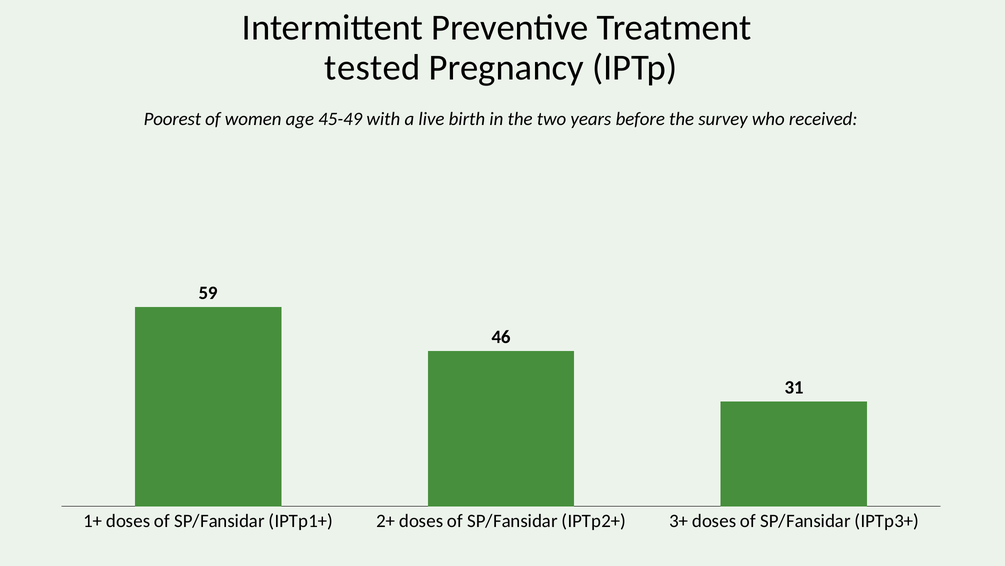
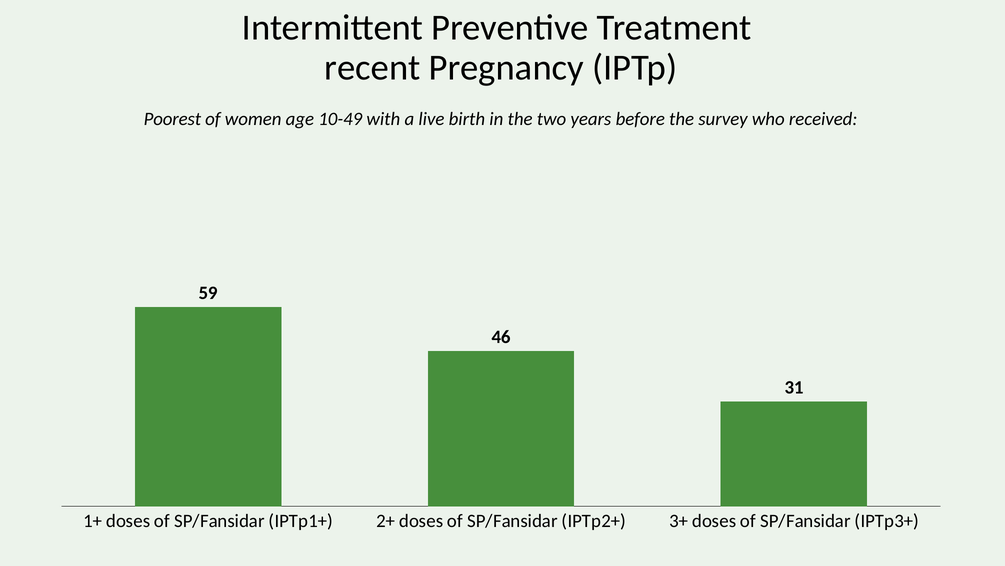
tested: tested -> recent
45-49: 45-49 -> 10-49
